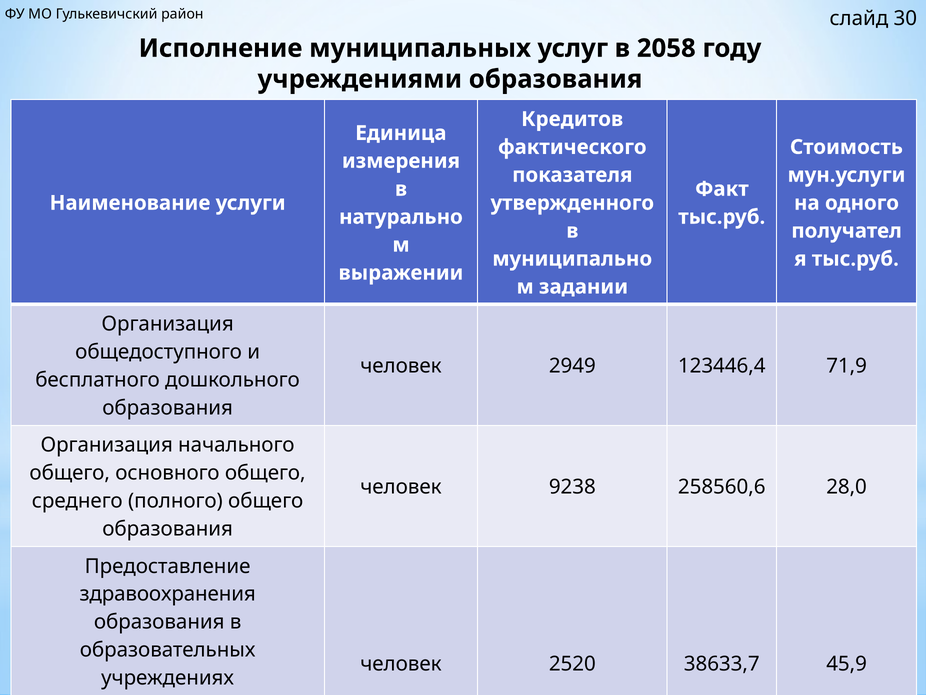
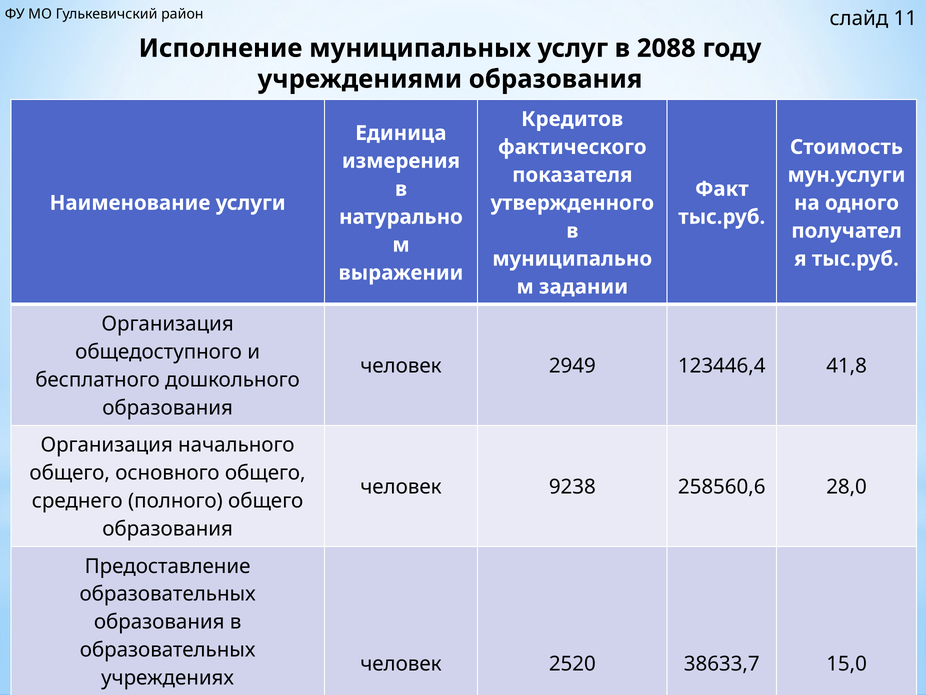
слайд 30: 30 -> 11
2058: 2058 -> 2088
71,9: 71,9 -> 41,8
здравоохранения at (168, 594): здравоохранения -> образовательных
45,9: 45,9 -> 15,0
